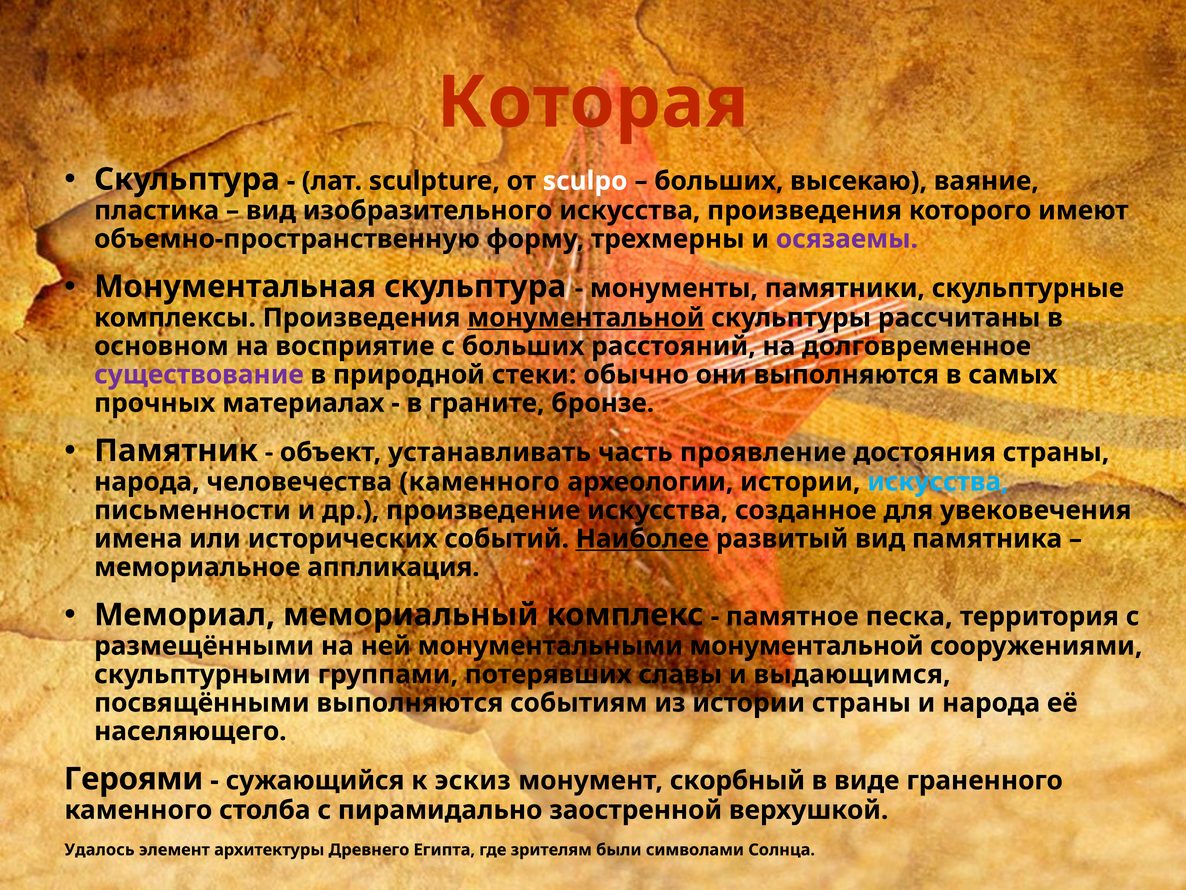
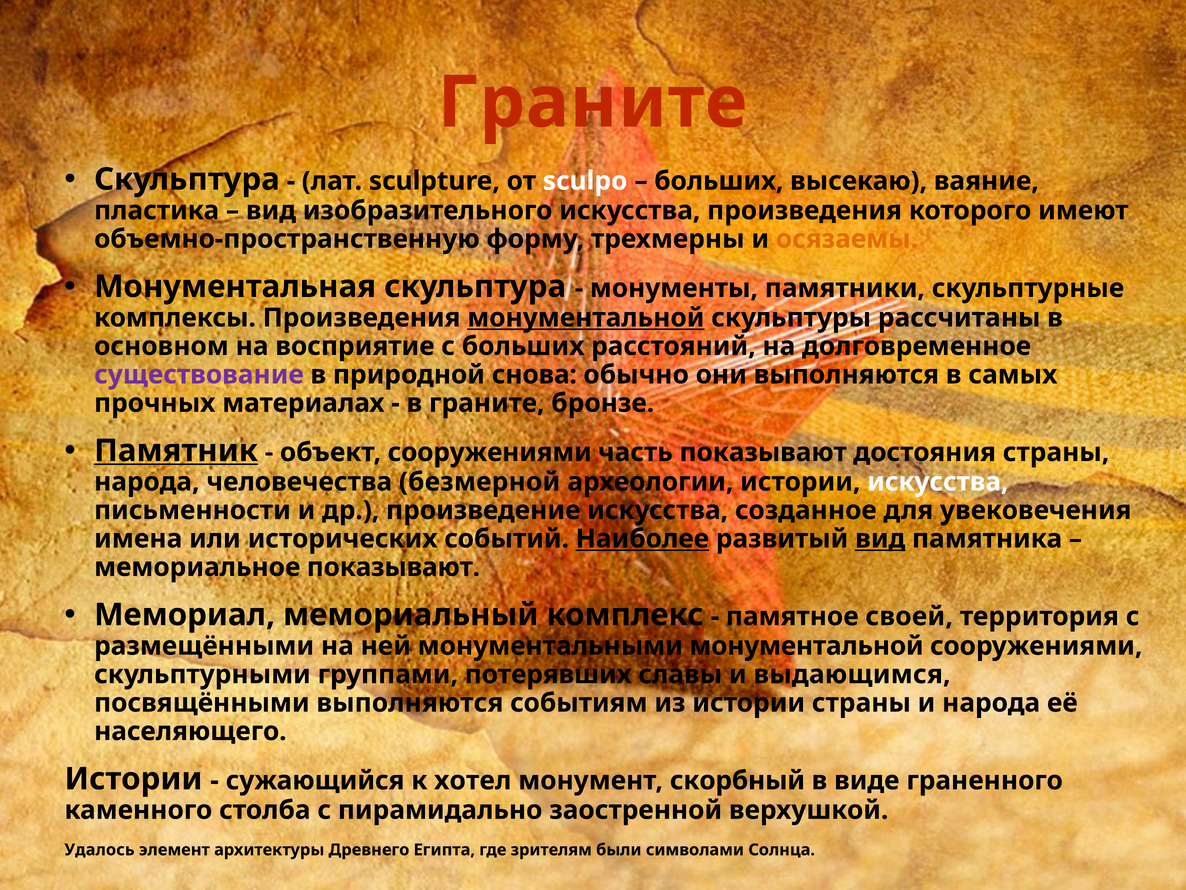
Которая at (593, 103): Которая -> Граните
осязаемы colour: purple -> orange
стеки: стеки -> снова
Памятник underline: none -> present
объект устанавливать: устанавливать -> сооружениями
часть проявление: проявление -> показывают
человечества каменного: каменного -> безмерной
искусства at (938, 482) colour: light blue -> white
вид at (880, 539) underline: none -> present
мемориальное аппликация: аппликация -> показывают
песка: песка -> своей
Героями at (134, 779): Героями -> Истории
эскиз: эскиз -> хотел
